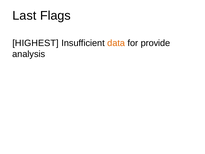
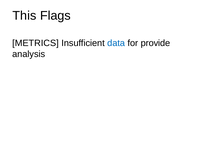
Last: Last -> This
HIGHEST: HIGHEST -> METRICS
data colour: orange -> blue
